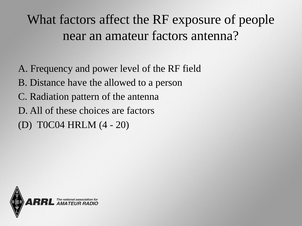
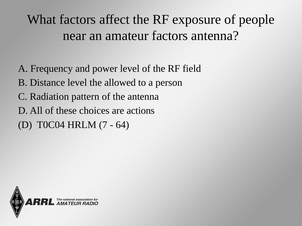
Distance have: have -> level
are factors: factors -> actions
4: 4 -> 7
20: 20 -> 64
